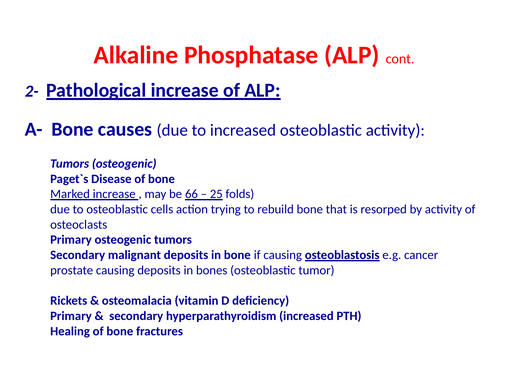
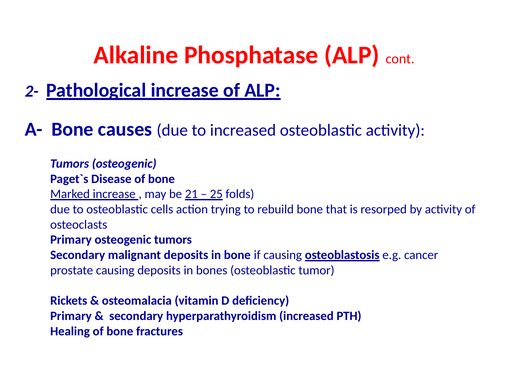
66: 66 -> 21
